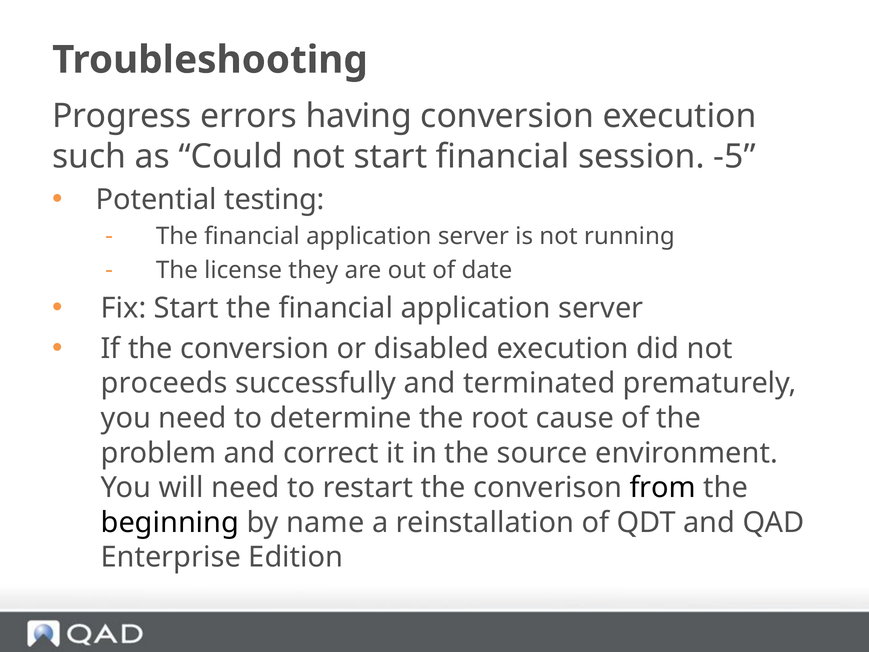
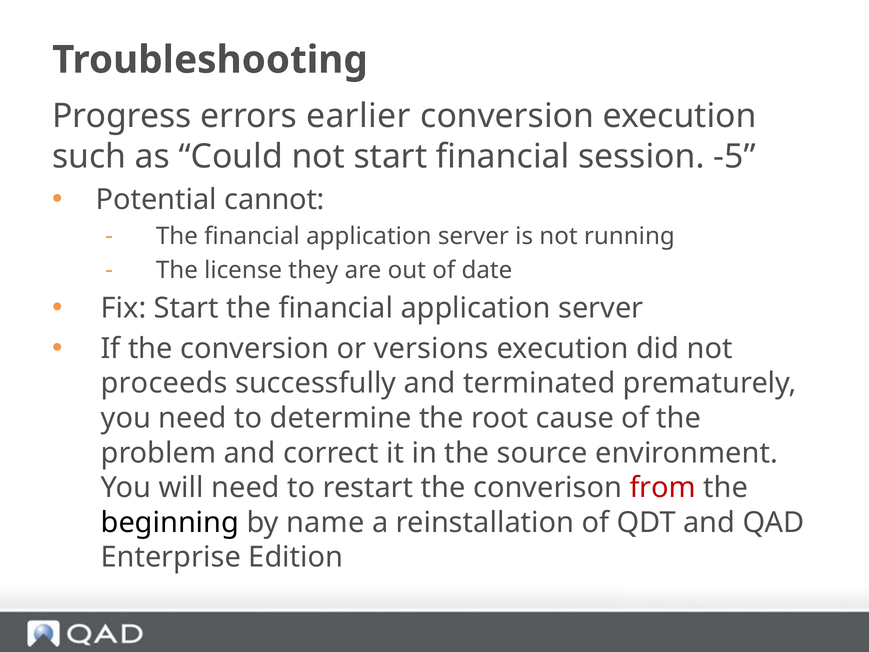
having: having -> earlier
testing: testing -> cannot
disabled: disabled -> versions
from colour: black -> red
